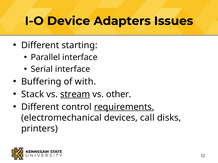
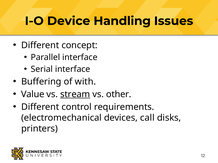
Adapters: Adapters -> Handling
starting: starting -> concept
Stack: Stack -> Value
requirements underline: present -> none
